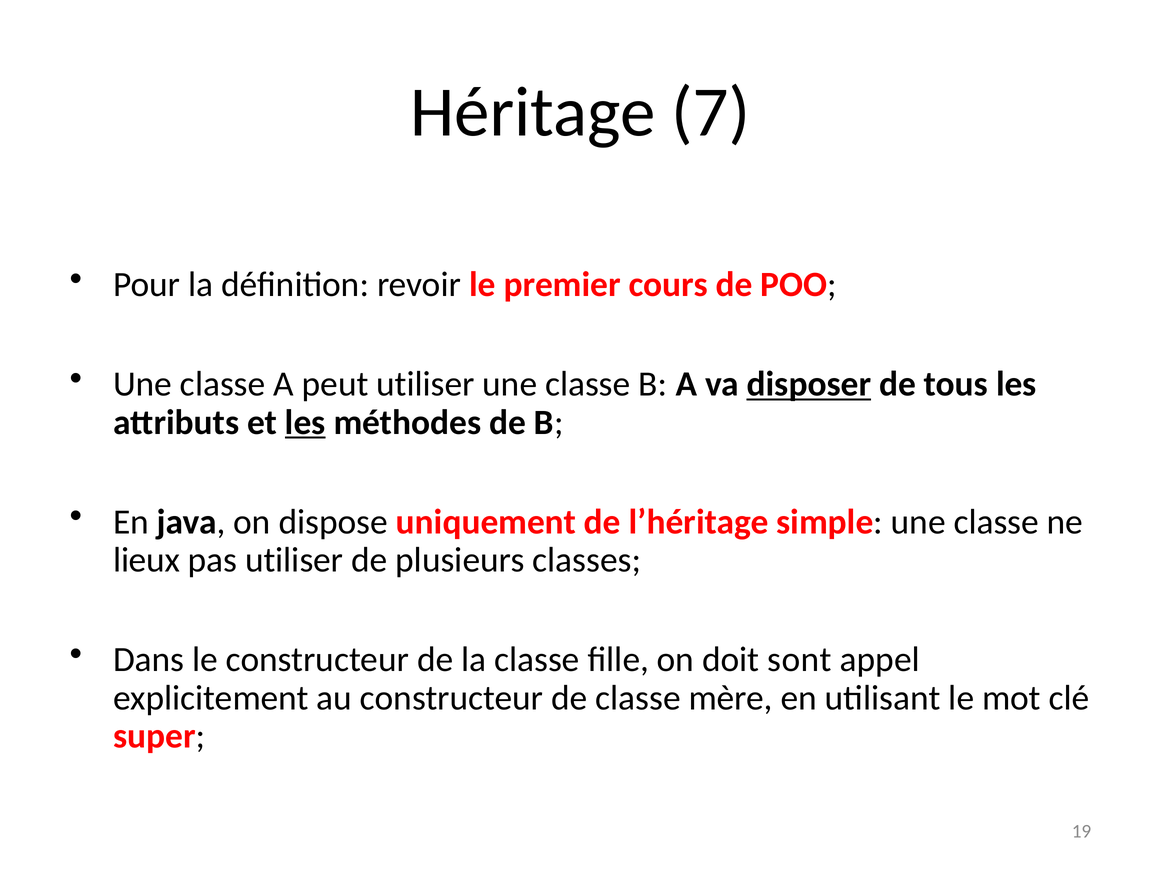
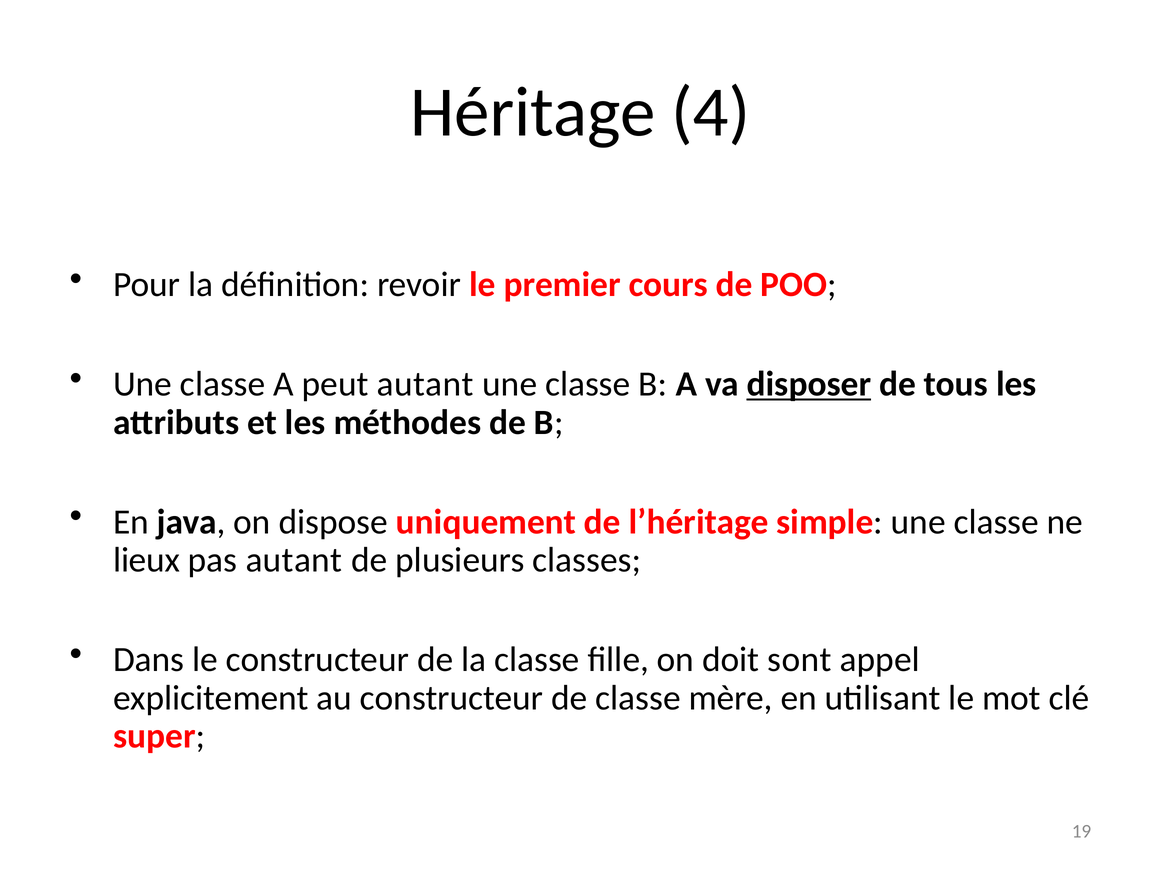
7: 7 -> 4
peut utiliser: utiliser -> autant
les at (305, 422) underline: present -> none
pas utiliser: utiliser -> autant
